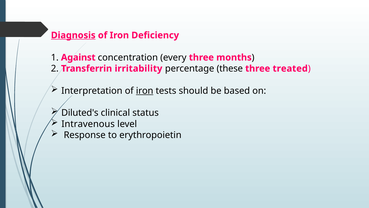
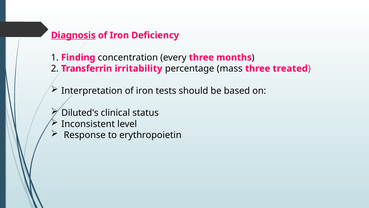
Against: Against -> Finding
these: these -> mass
iron at (145, 91) underline: present -> none
Intravenous: Intravenous -> Inconsistent
